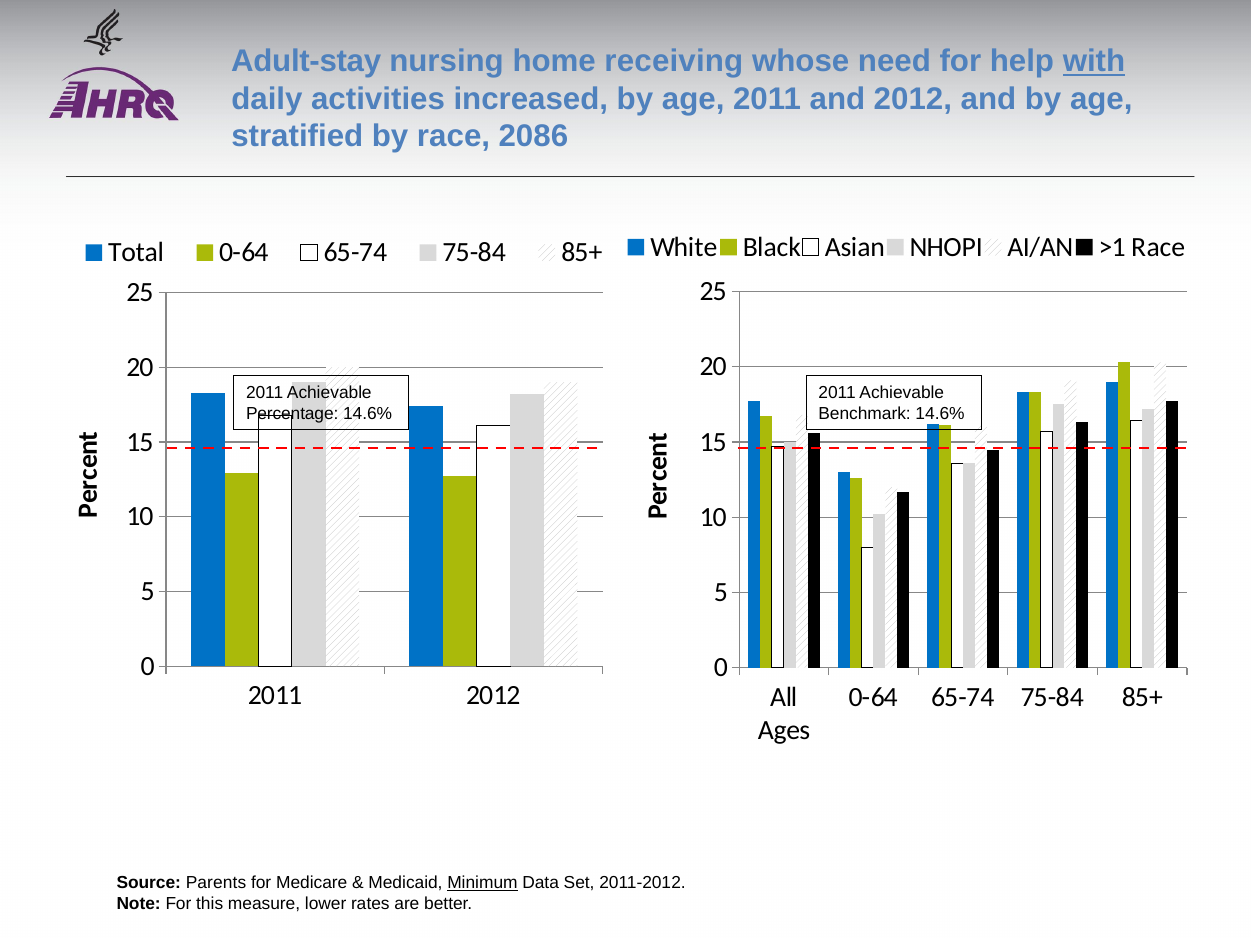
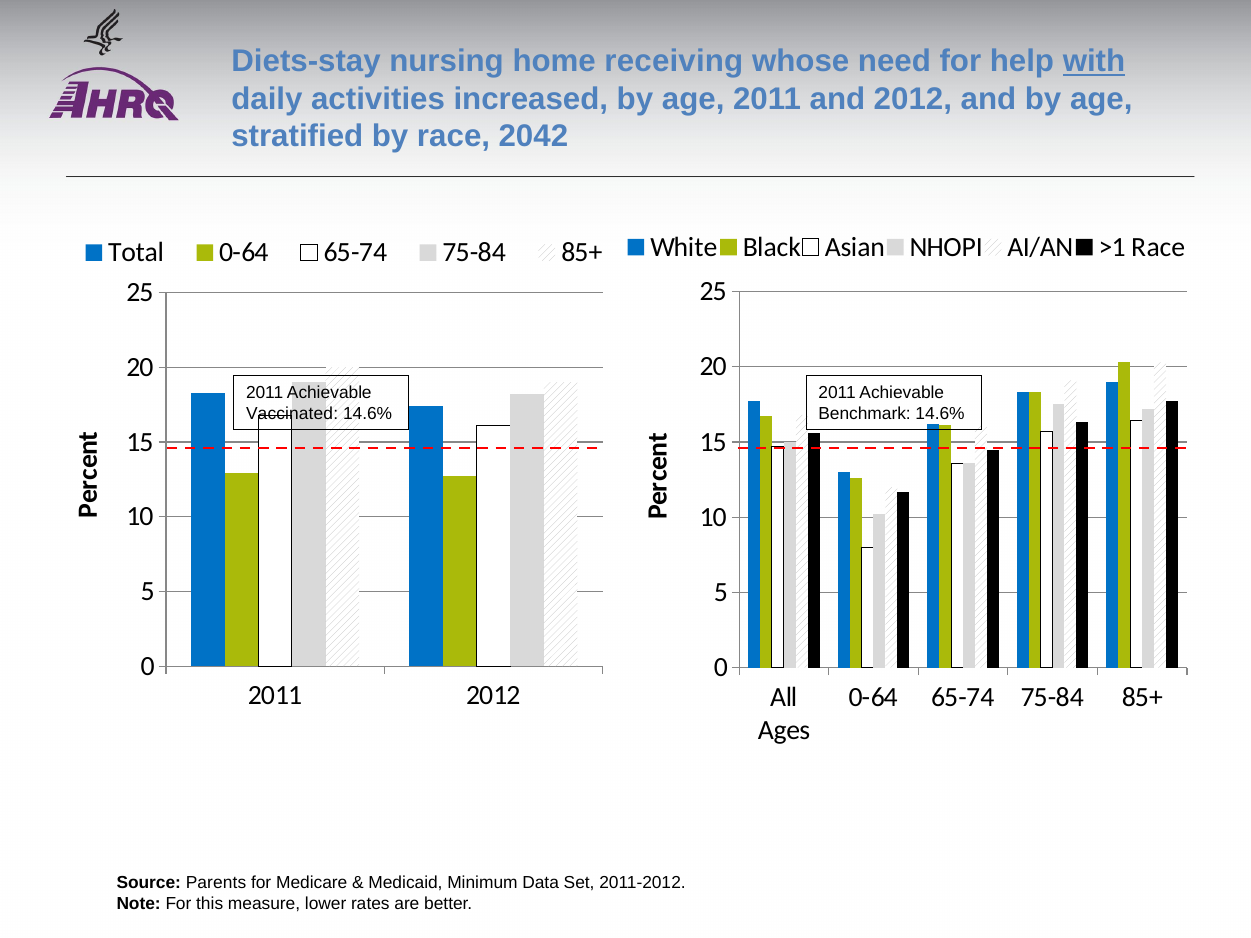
Adult-stay: Adult-stay -> Diets-stay
2086: 2086 -> 2042
Percentage: Percentage -> Vaccinated
Minimum underline: present -> none
